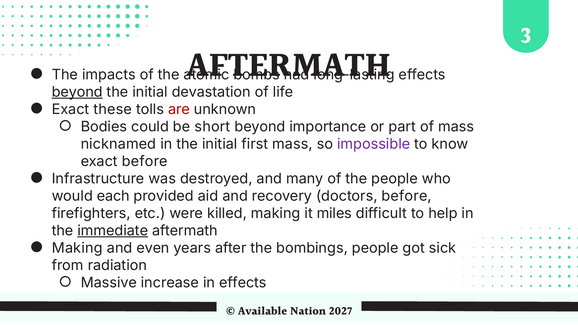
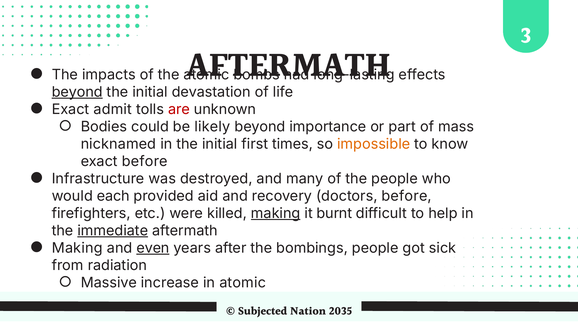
these: these -> admit
short: short -> likely
first mass: mass -> times
impossible colour: purple -> orange
making at (276, 213) underline: none -> present
miles: miles -> burnt
even underline: none -> present
in effects: effects -> atomic
Available: Available -> Subjected
2027: 2027 -> 2035
